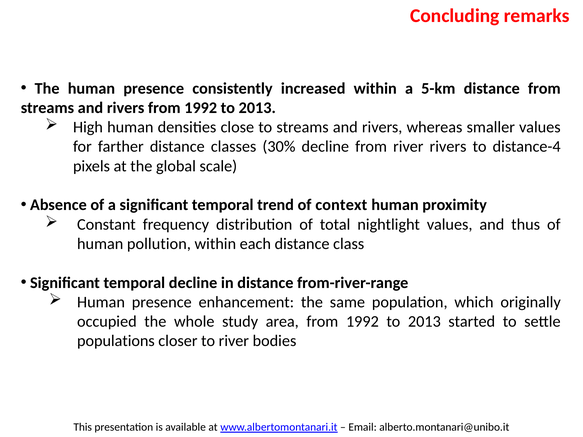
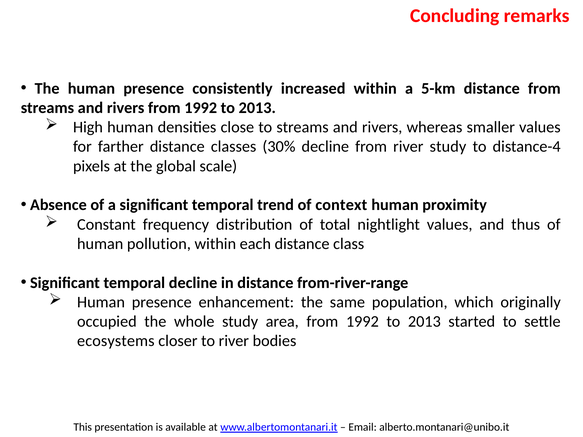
river rivers: rivers -> study
populations: populations -> ecosystems
